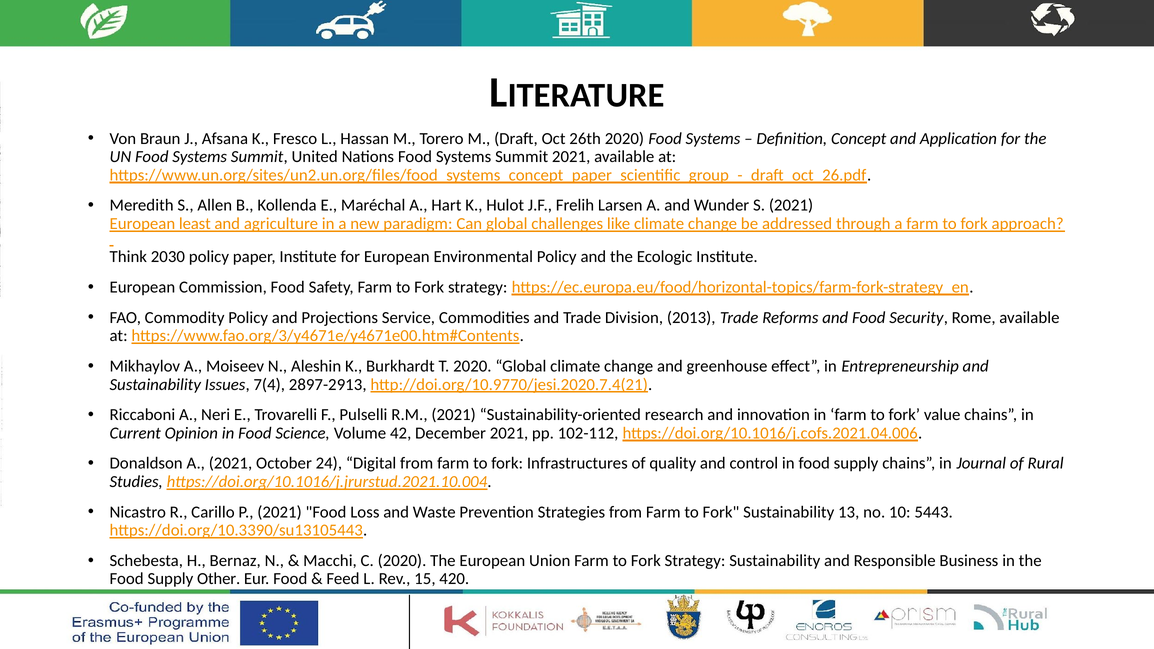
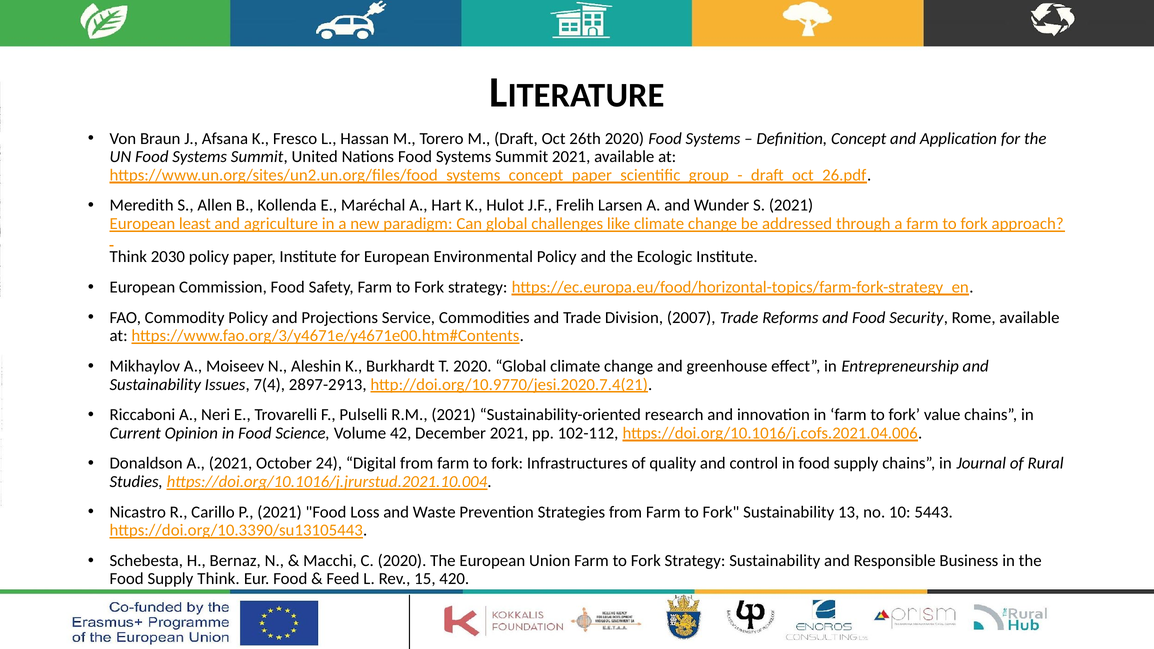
2013: 2013 -> 2007
Supply Other: Other -> Think
